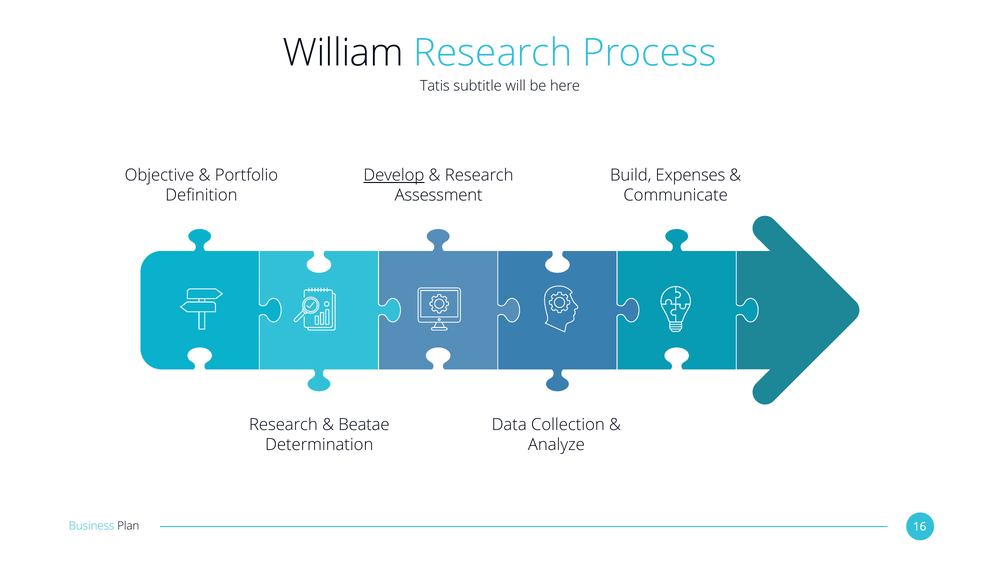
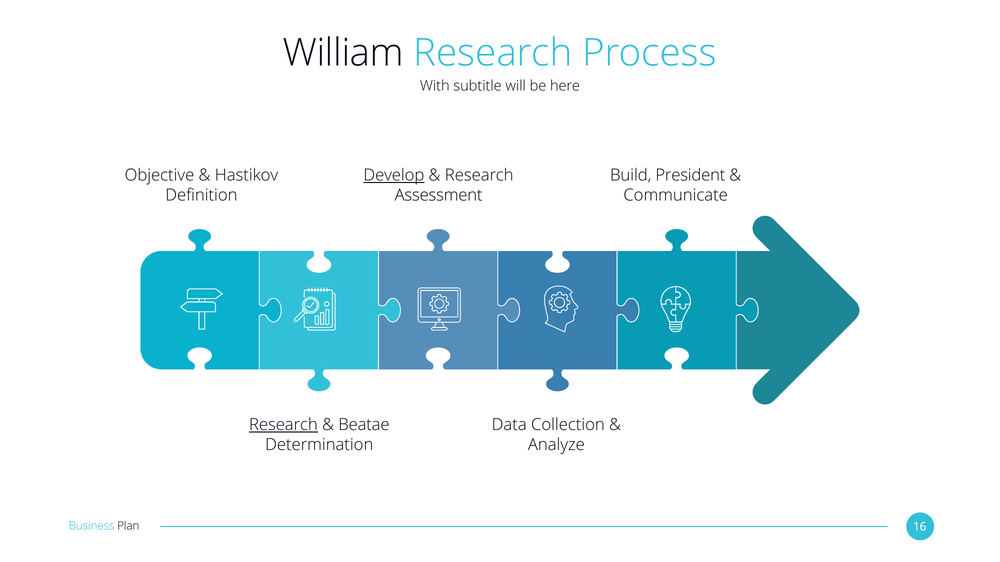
Tatis: Tatis -> With
Portfolio: Portfolio -> Hastikov
Expenses: Expenses -> President
Research at (283, 425) underline: none -> present
